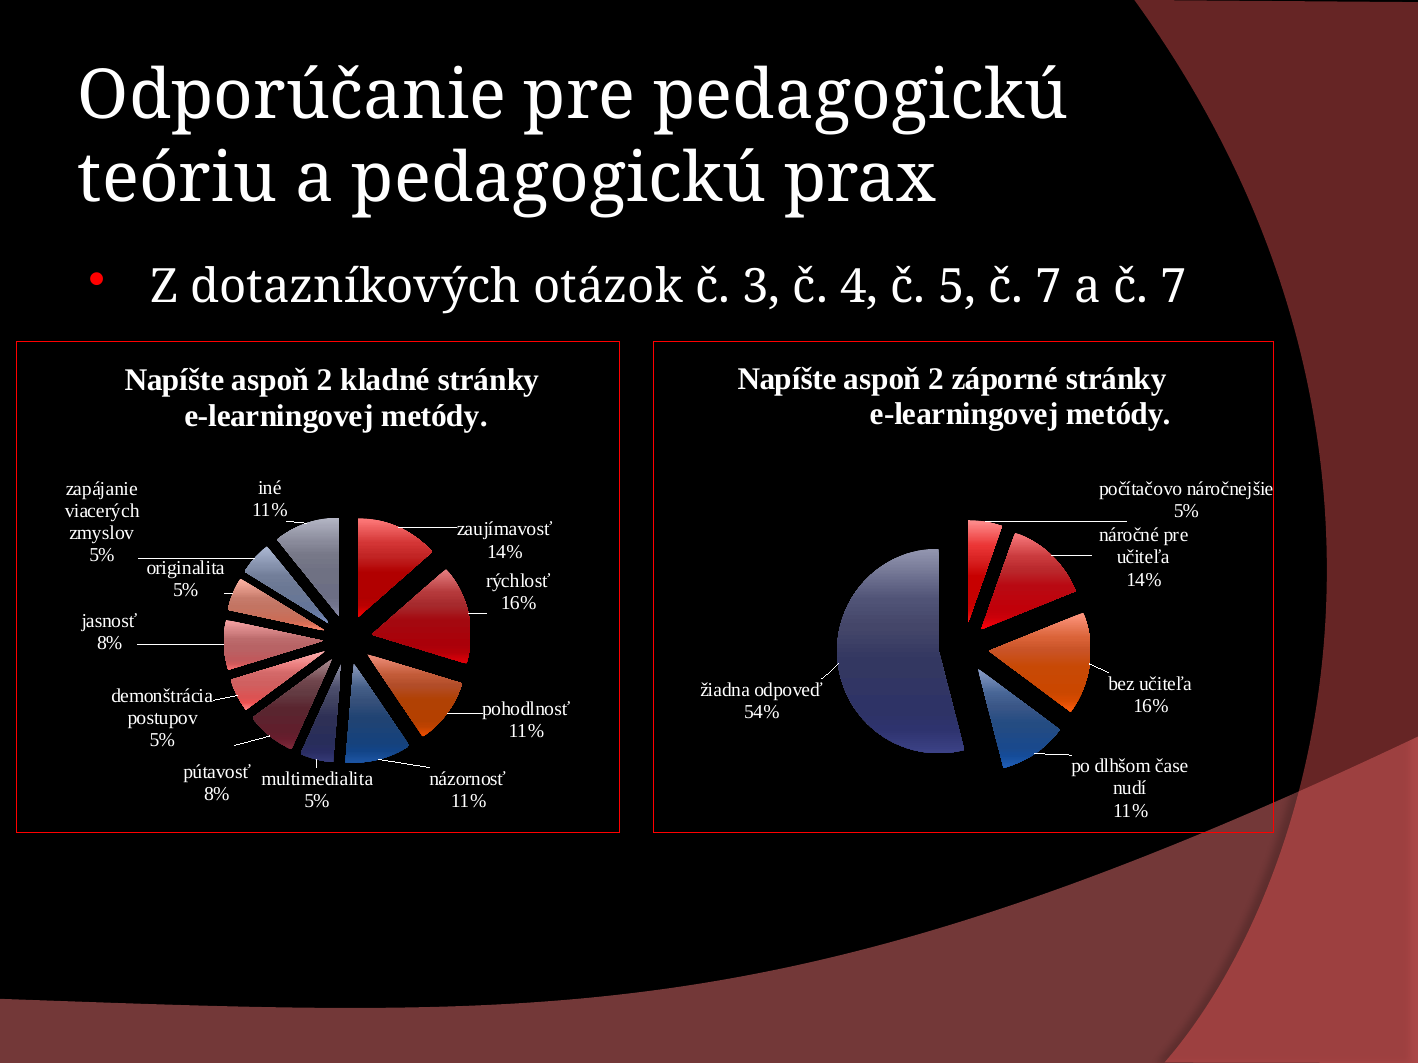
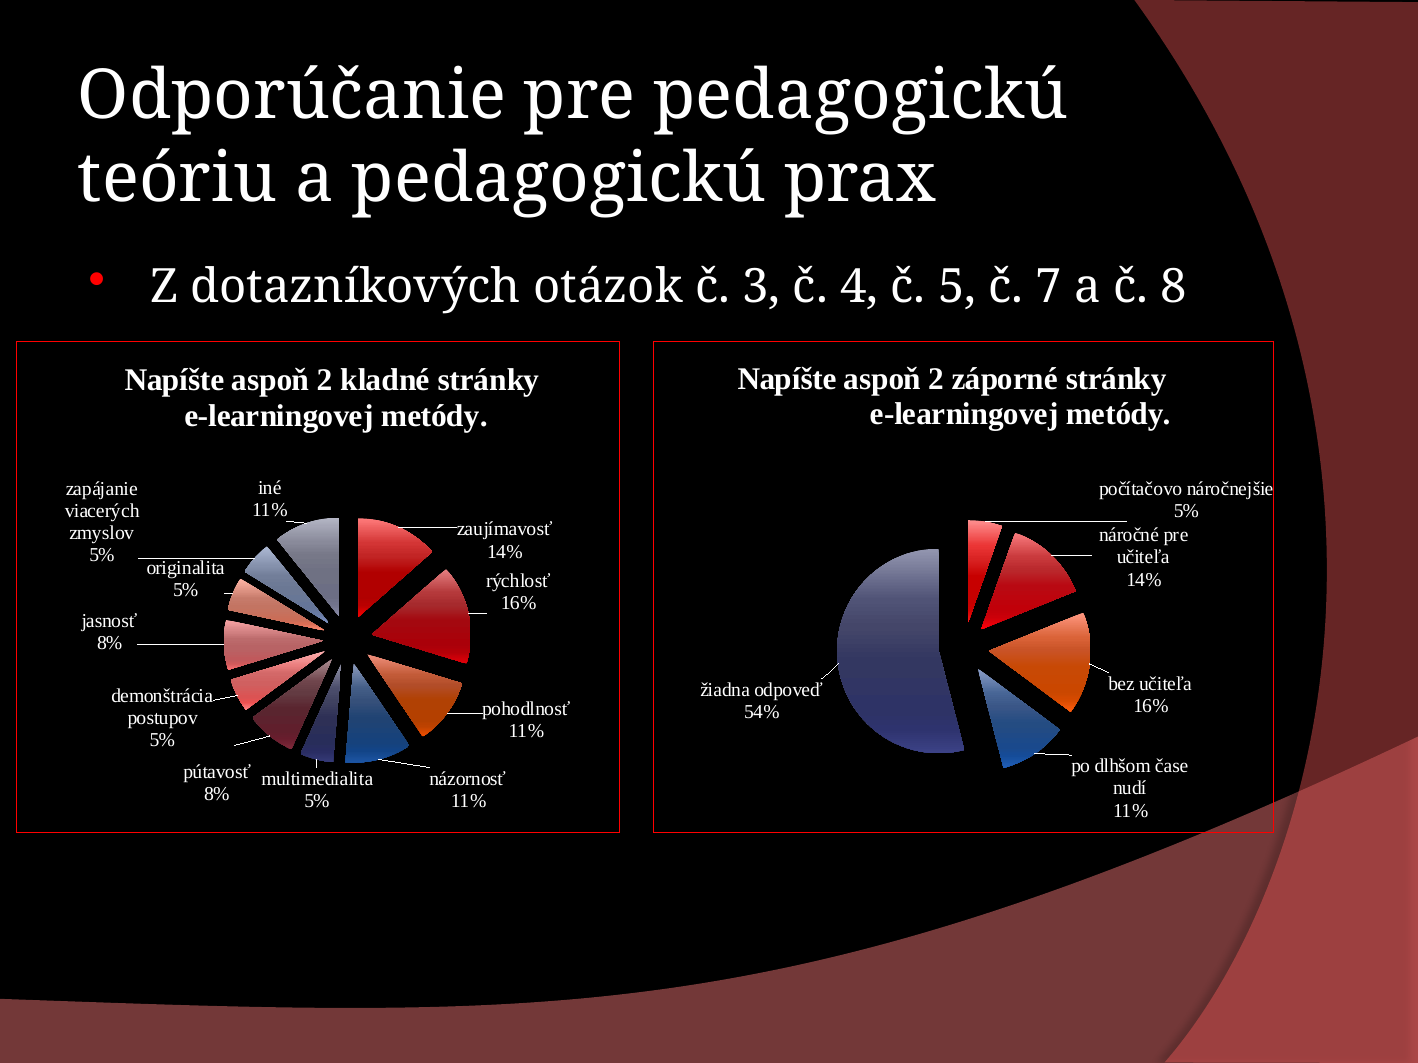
a č 7: 7 -> 8
